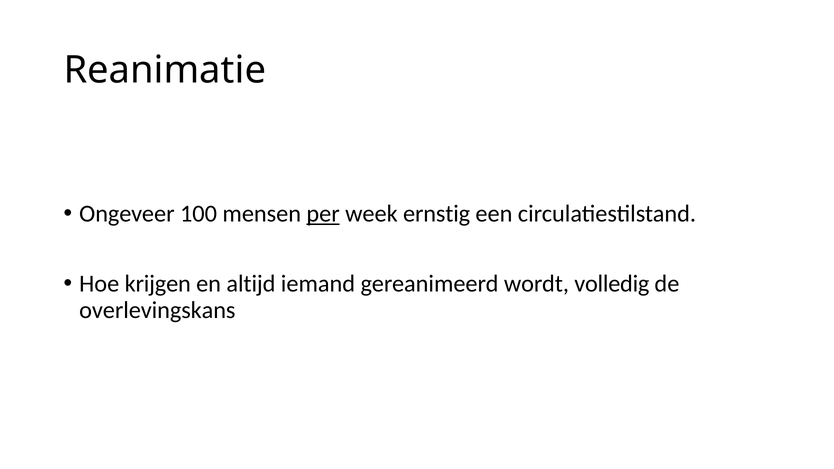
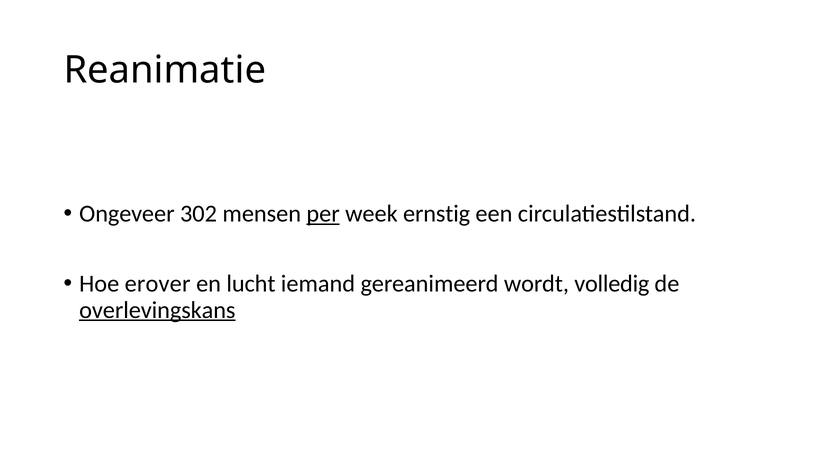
100: 100 -> 302
krijgen: krijgen -> erover
altijd: altijd -> lucht
overlevingskans underline: none -> present
